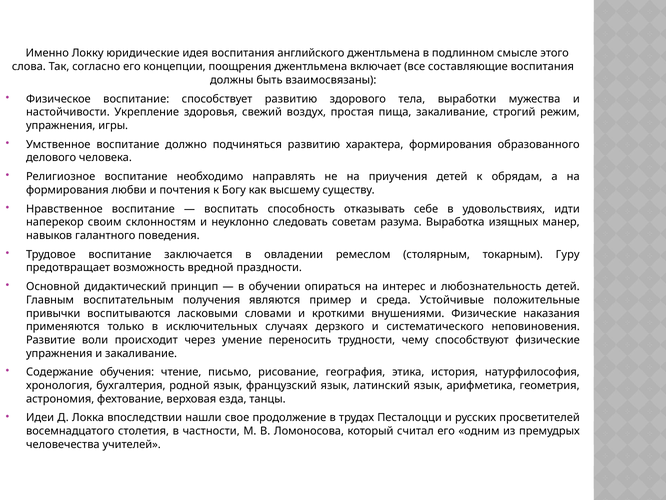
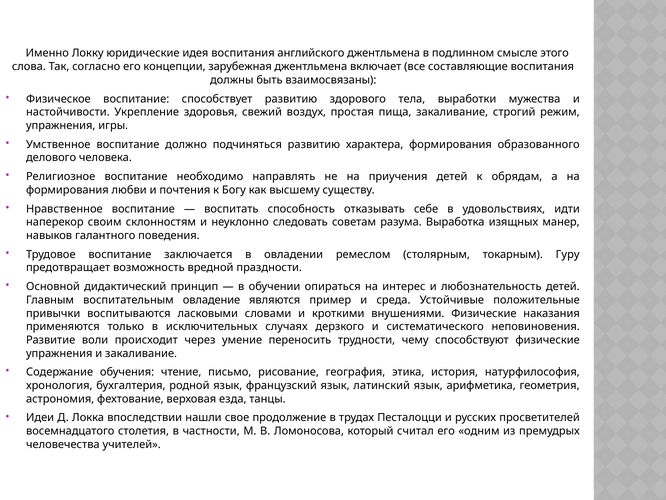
поощрения: поощрения -> зарубежная
получения: получения -> овладение
